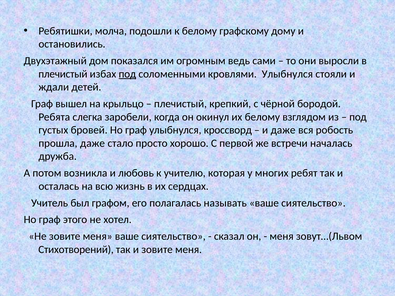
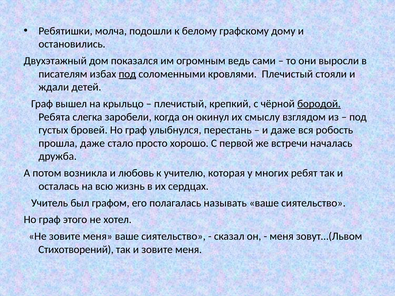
плечистый at (63, 74): плечистый -> писателям
кровлями Улыбнулся: Улыбнулся -> Плечистый
бородой underline: none -> present
их белому: белому -> смыслу
кроссворд: кроссворд -> перестань
